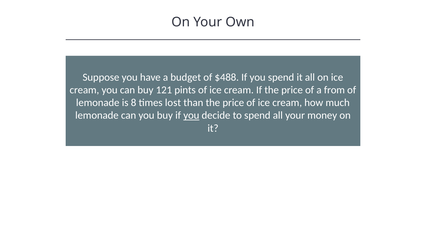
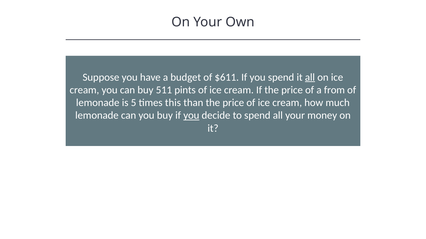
$488: $488 -> $611
all at (310, 77) underline: none -> present
121: 121 -> 511
8: 8 -> 5
lost: lost -> this
